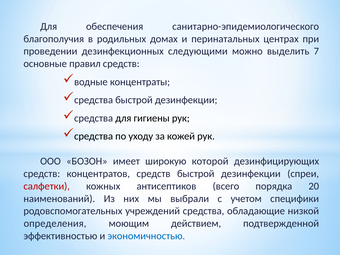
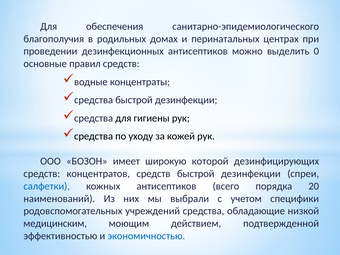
дезинфекционных следующими: следующими -> антисептиков
7: 7 -> 0
салфетки colour: red -> blue
определения: определения -> медицинским
